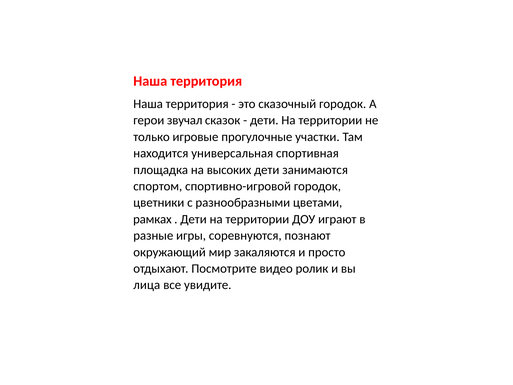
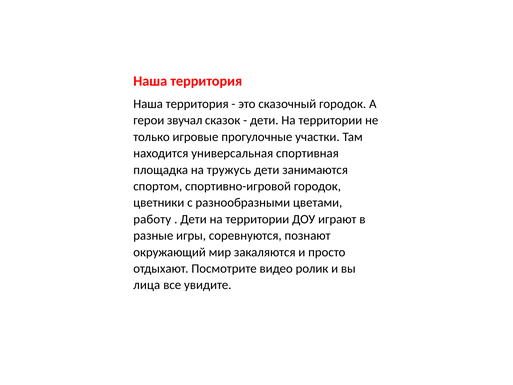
высоких: высоких -> тружусь
рамках: рамках -> работу
